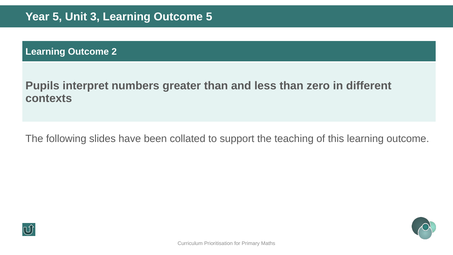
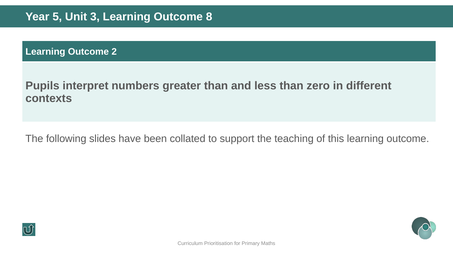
Outcome 5: 5 -> 8
